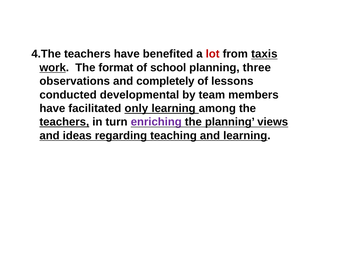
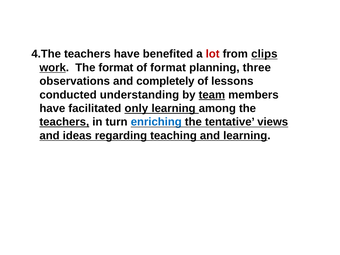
taxis: taxis -> clips
of school: school -> format
developmental: developmental -> understanding
team underline: none -> present
enriching colour: purple -> blue
the planning: planning -> tentative
